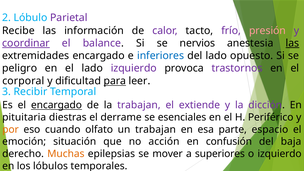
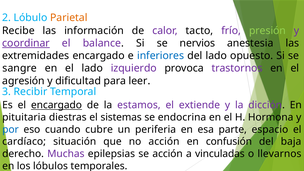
Parietal colour: purple -> orange
presión colour: pink -> light green
las at (292, 43) underline: present -> none
peligro: peligro -> sangre
corporal: corporal -> agresión
para underline: present -> none
la trabajan: trabajan -> estamos
derrame: derrame -> sistemas
esenciales: esenciales -> endocrina
Periférico: Periférico -> Hormona
por colour: orange -> blue
olfato: olfato -> cubre
un trabajan: trabajan -> periferia
emoción: emoción -> cardíaco
Muchas colour: orange -> purple
se mover: mover -> acción
superiores: superiores -> vinculadas
o izquierdo: izquierdo -> llevarnos
